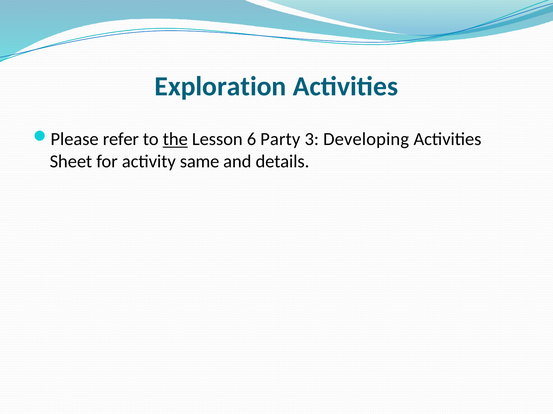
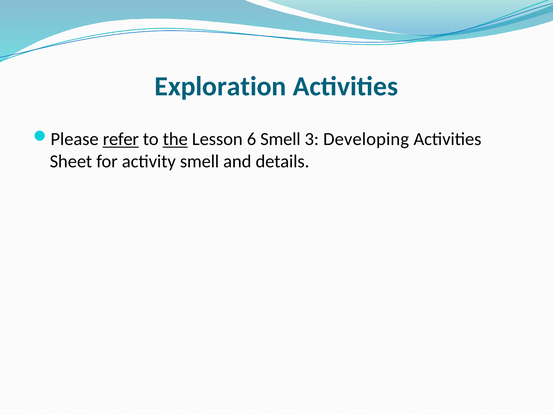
refer underline: none -> present
6 Party: Party -> Smell
activity same: same -> smell
